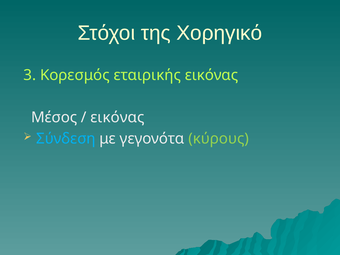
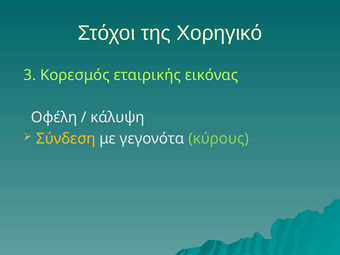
Μέσος: Μέσος -> Οφέλη
εικόνας at (117, 117): εικόνας -> κάλυψη
Σύνδεση colour: light blue -> yellow
